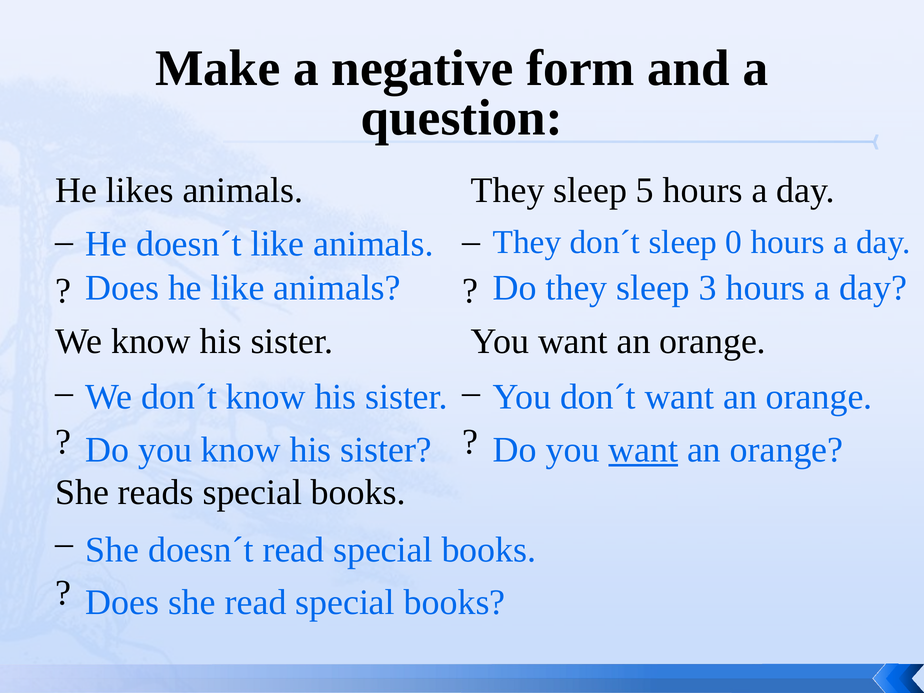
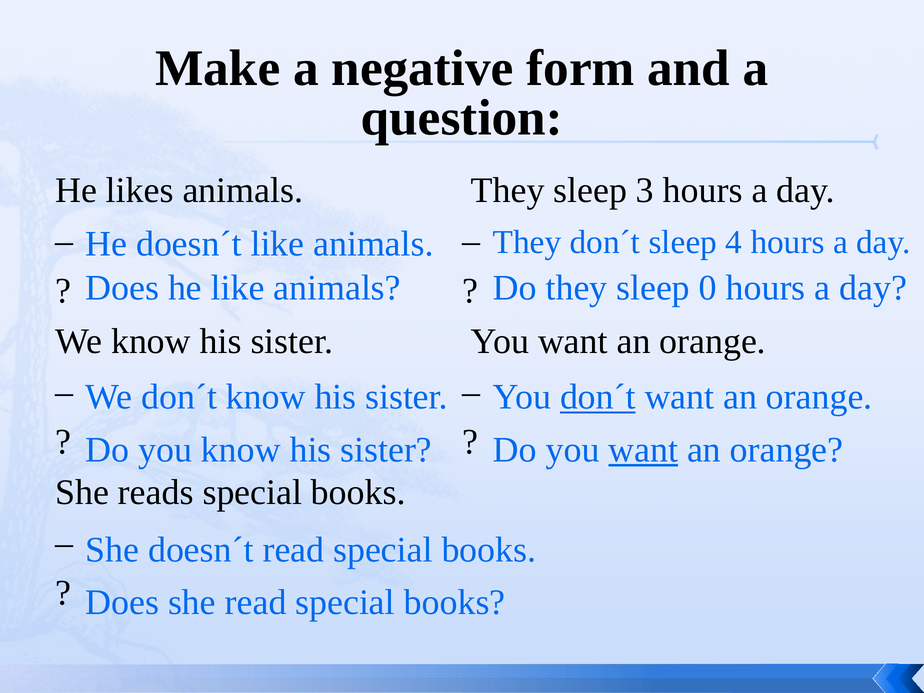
5: 5 -> 3
0: 0 -> 4
3: 3 -> 0
don´t at (598, 397) underline: none -> present
